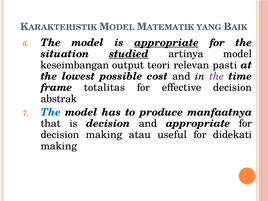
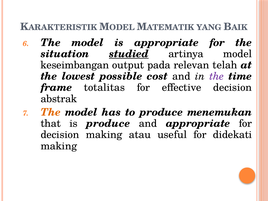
appropriate at (166, 43) underline: present -> none
teori: teori -> pada
pasti: pasti -> telah
The at (51, 112) colour: blue -> orange
manfaatnya: manfaatnya -> menemukan
is decision: decision -> produce
